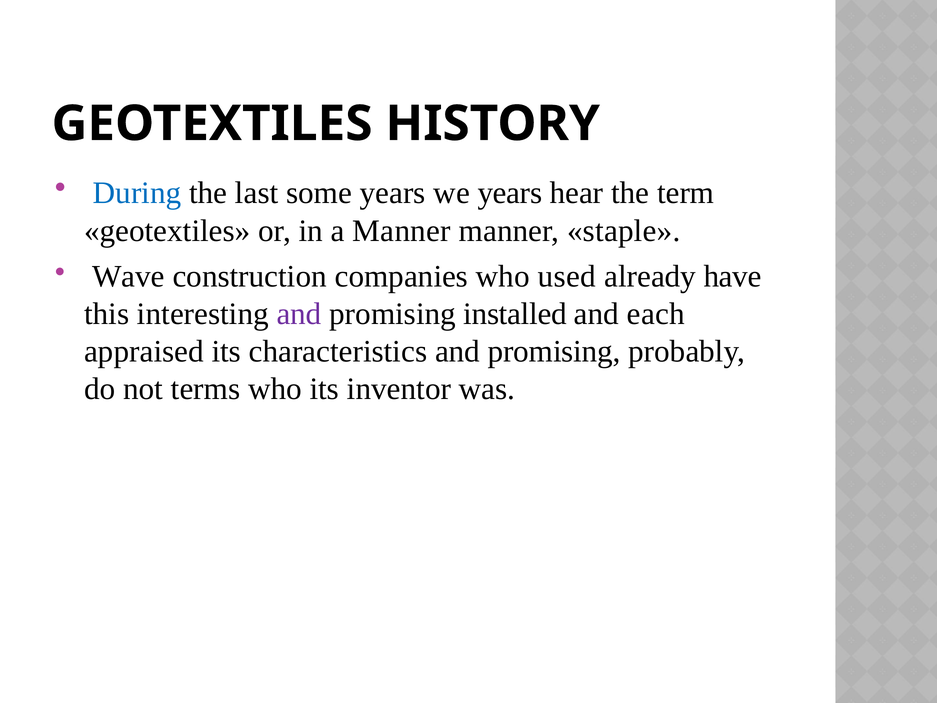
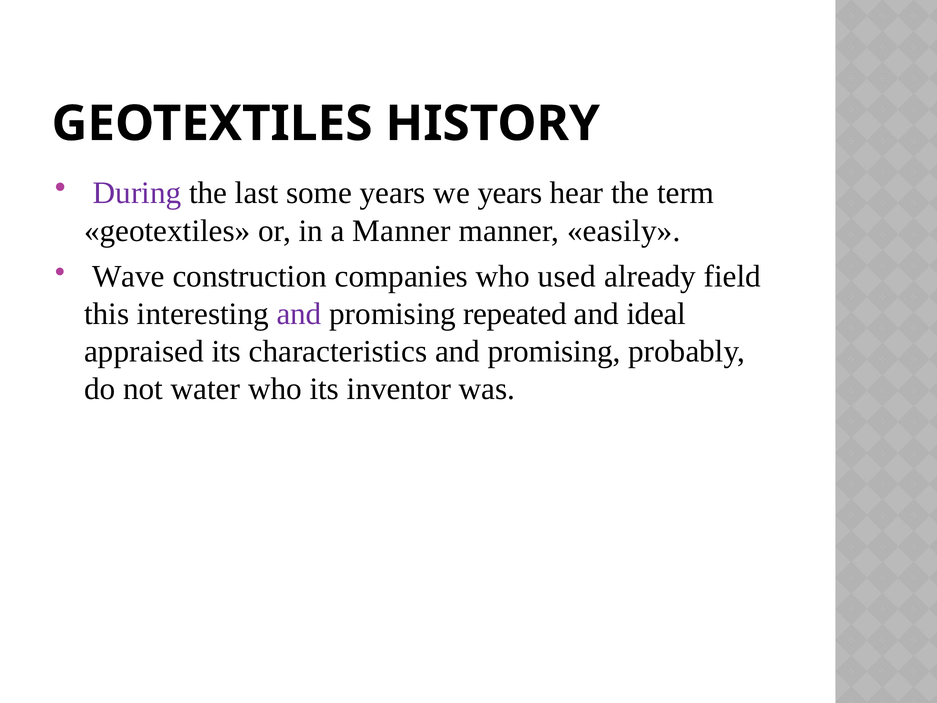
During colour: blue -> purple
staple: staple -> easily
have: have -> field
installed: installed -> repeated
each: each -> ideal
terms: terms -> water
